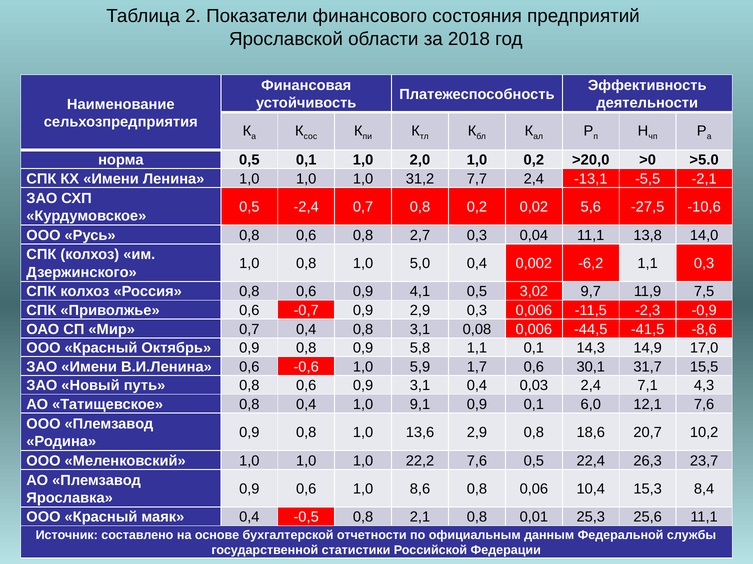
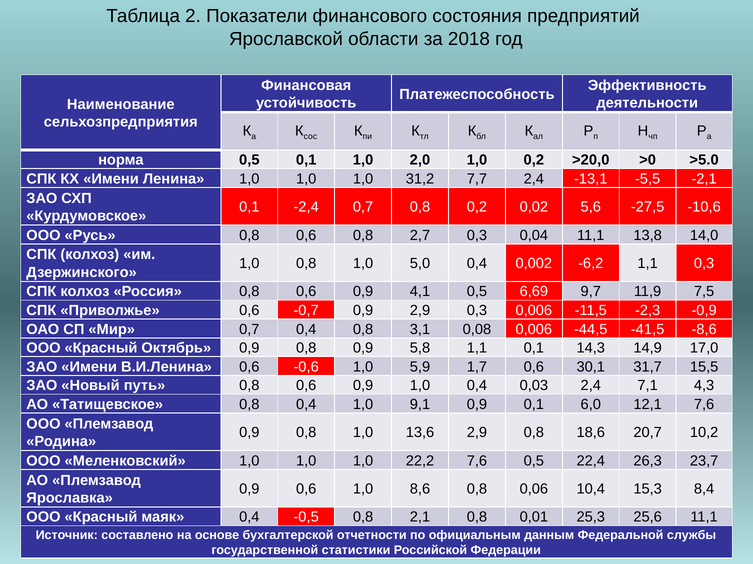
0,5 at (249, 207): 0,5 -> 0,1
3,02: 3,02 -> 6,69
0,9 3,1: 3,1 -> 1,0
